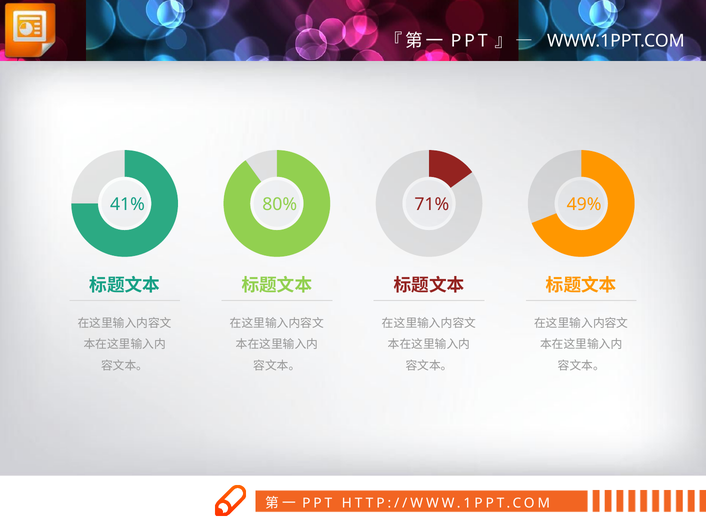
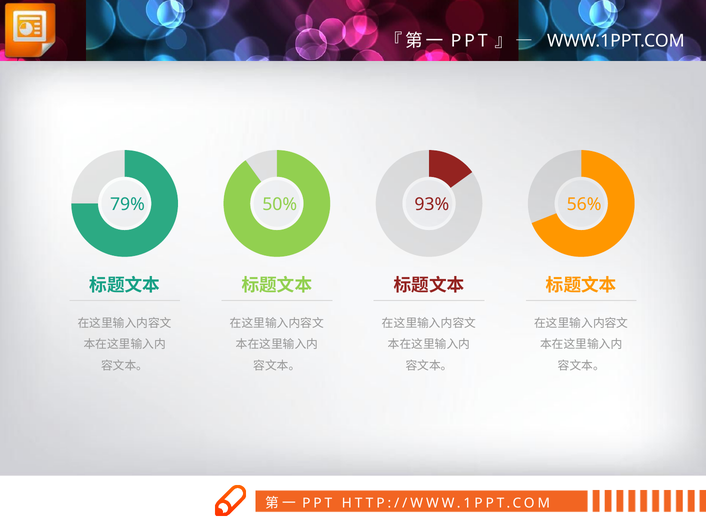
41%: 41% -> 79%
80%: 80% -> 50%
71%: 71% -> 93%
49%: 49% -> 56%
